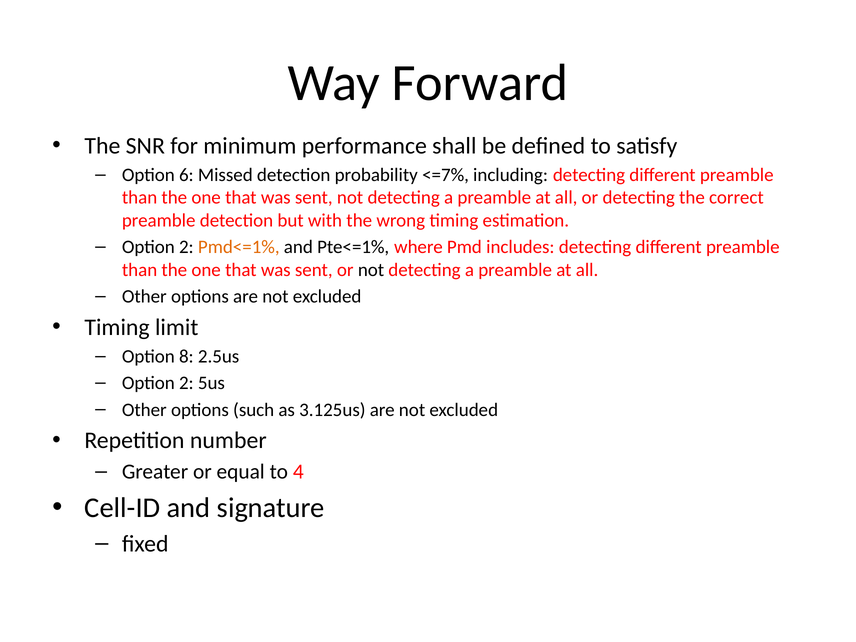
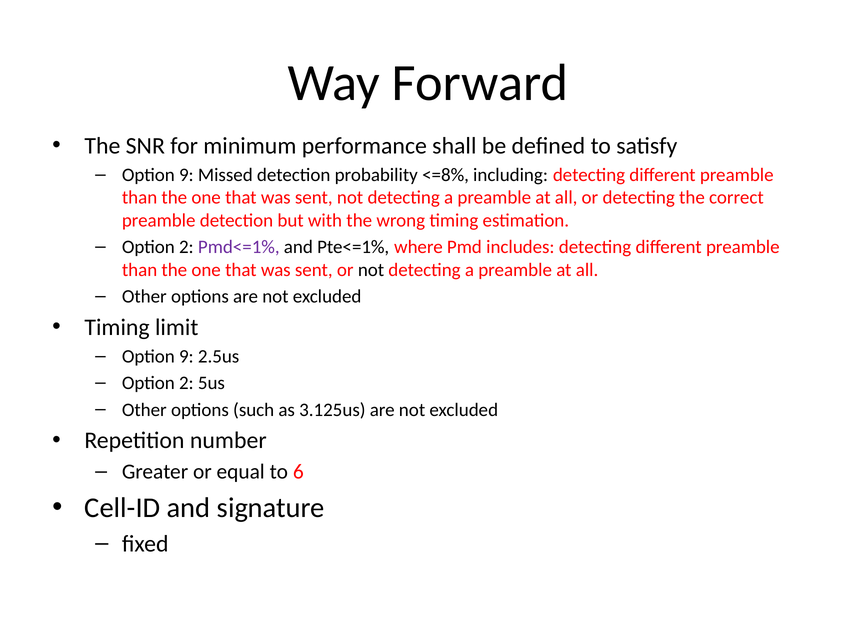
6 at (186, 175): 6 -> 9
<=7%: <=7% -> <=8%
Pmd<=1% colour: orange -> purple
8 at (186, 356): 8 -> 9
4: 4 -> 6
